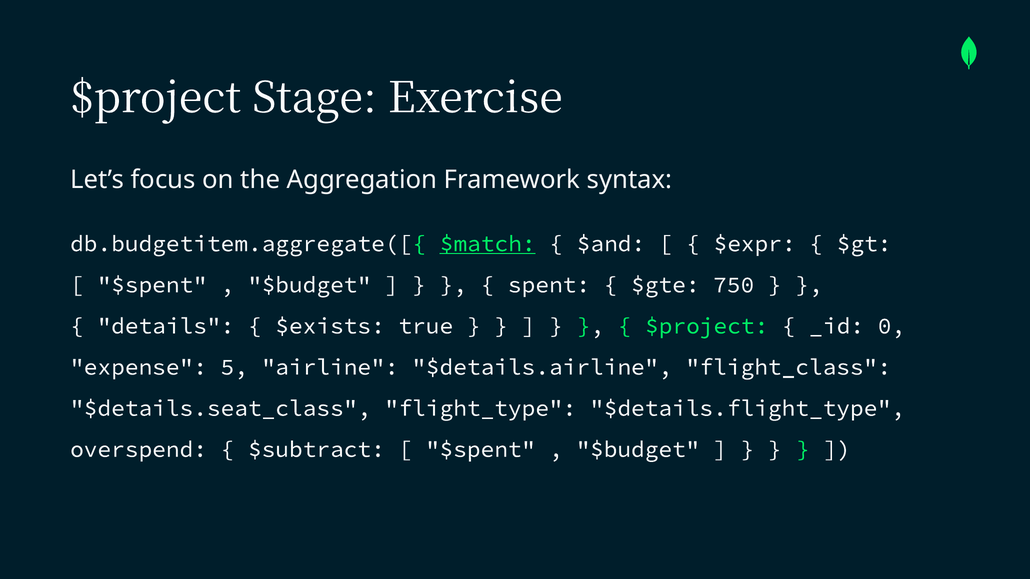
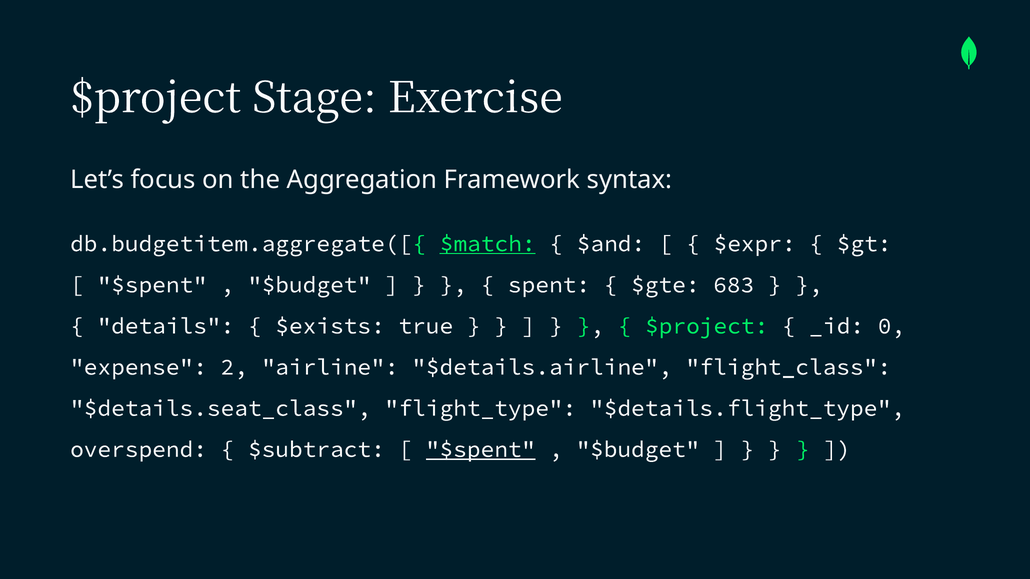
750: 750 -> 683
5: 5 -> 2
$spent at (481, 450) underline: none -> present
